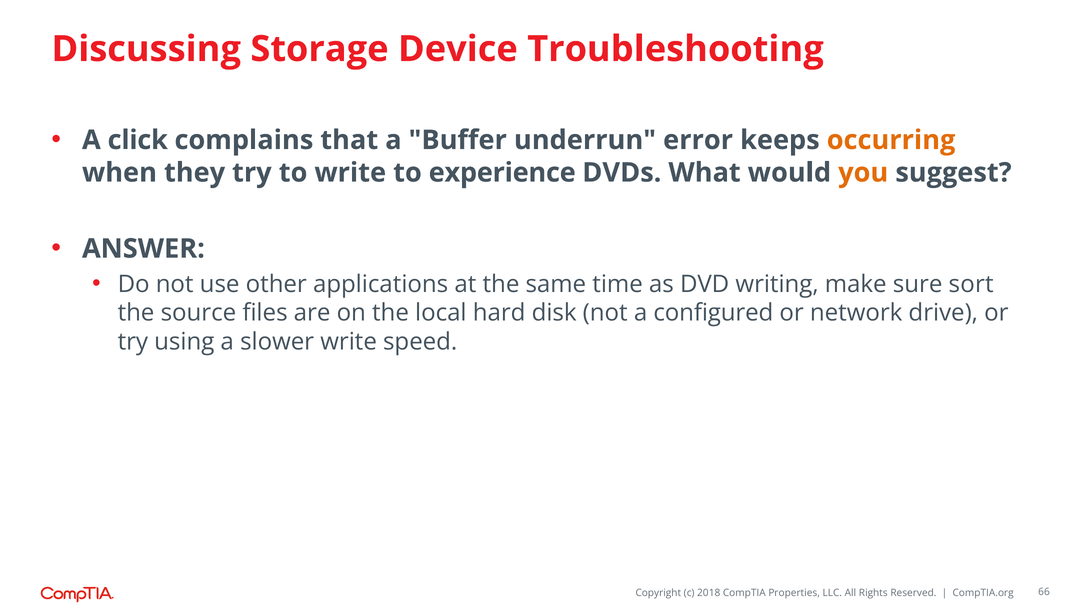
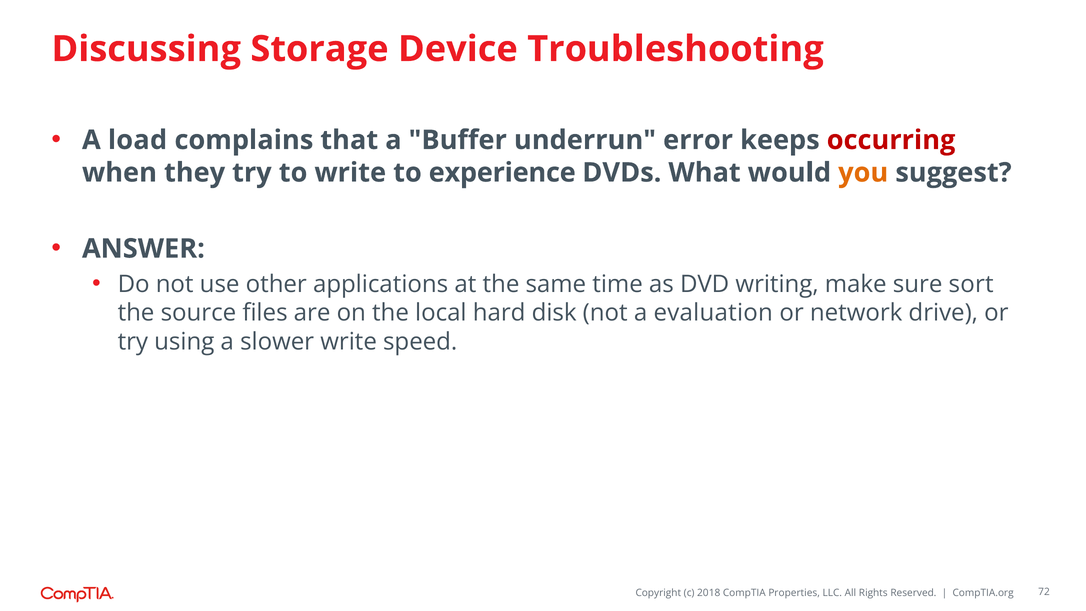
click: click -> load
occurring colour: orange -> red
configured: configured -> evaluation
66: 66 -> 72
